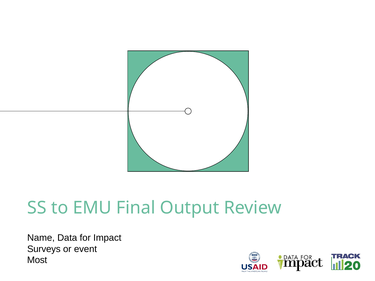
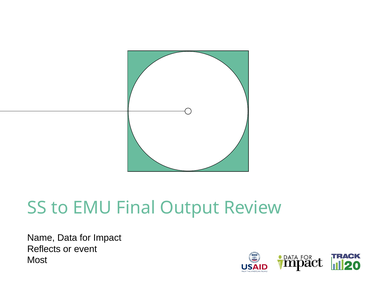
Surveys: Surveys -> Reflects
